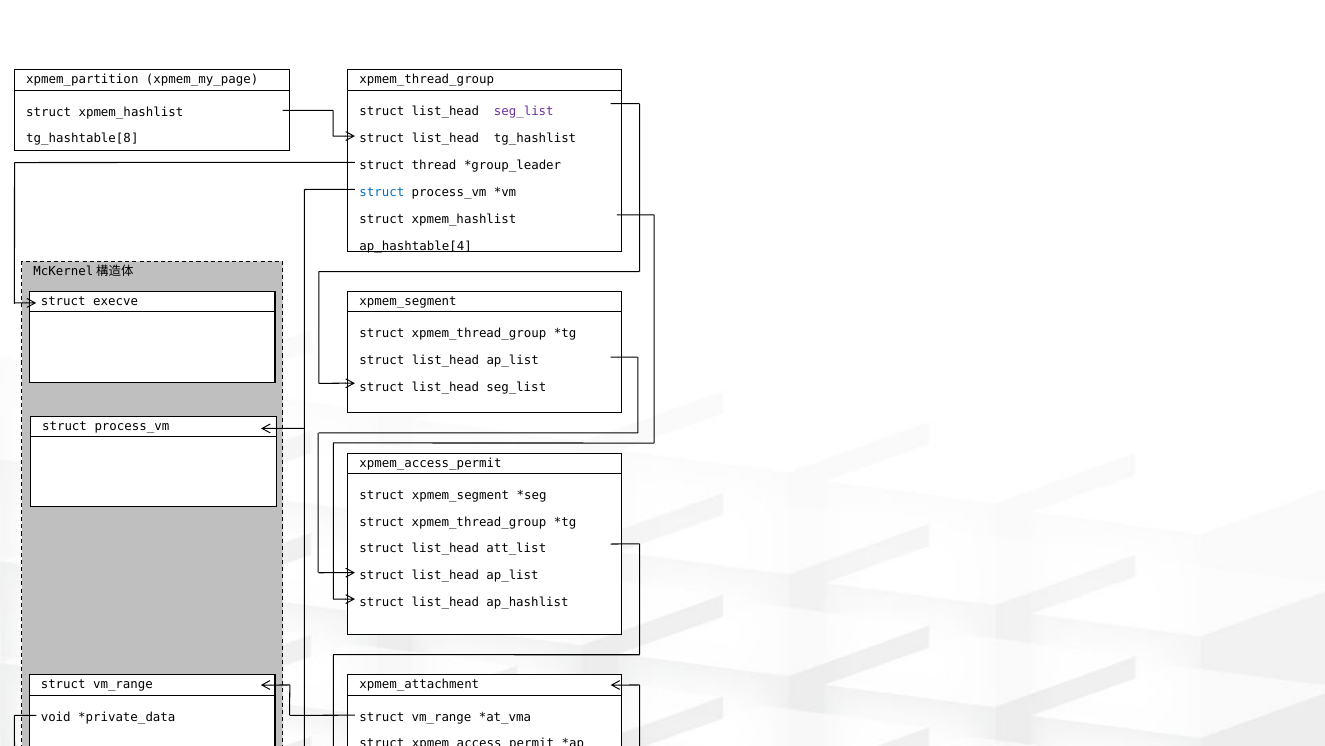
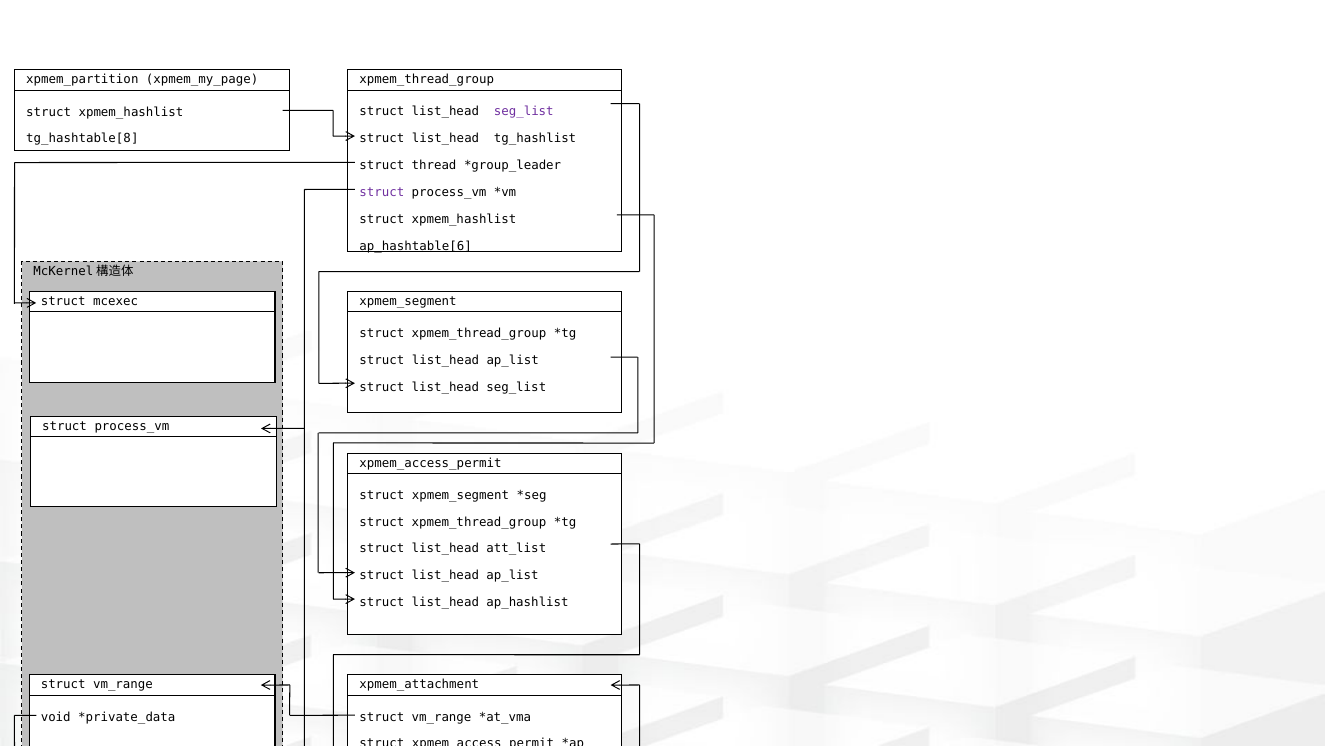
struct at (382, 192) colour: blue -> purple
ap_hashtable[4: ap_hashtable[4 -> ap_hashtable[6
execve: execve -> mcexec
